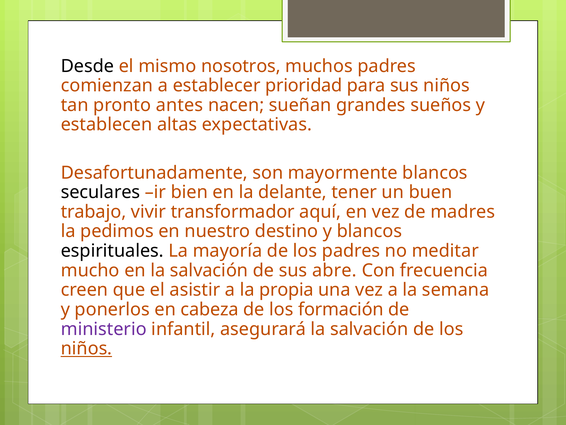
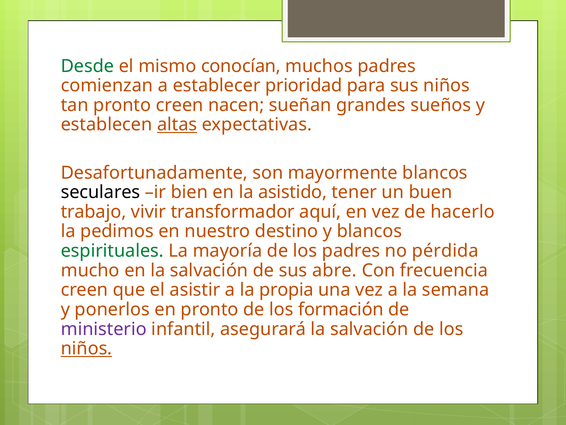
Desde colour: black -> green
nosotros: nosotros -> conocían
pronto antes: antes -> creen
altas underline: none -> present
delante: delante -> asistido
madres: madres -> hacerlo
espirituales colour: black -> green
meditar: meditar -> pérdida
en cabeza: cabeza -> pronto
